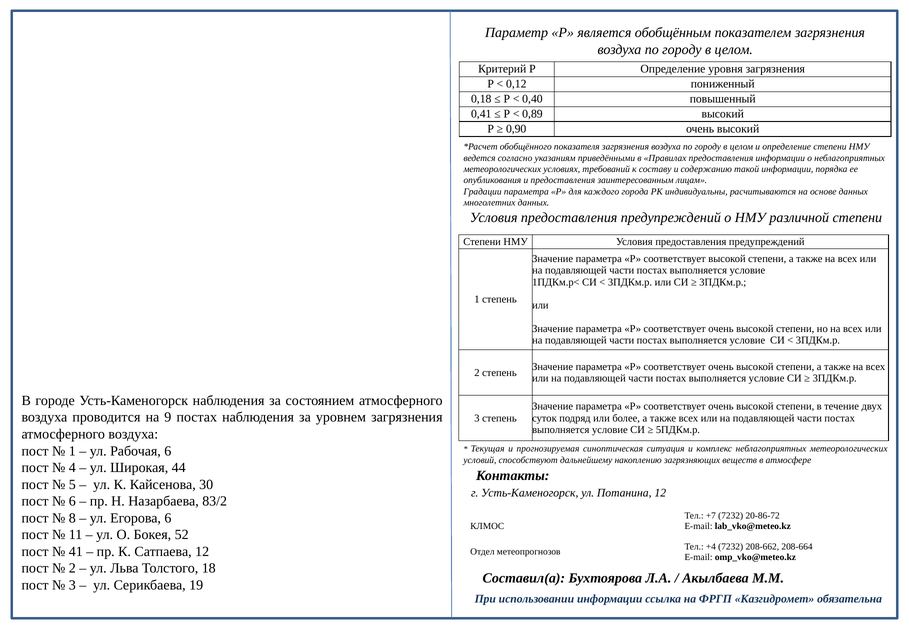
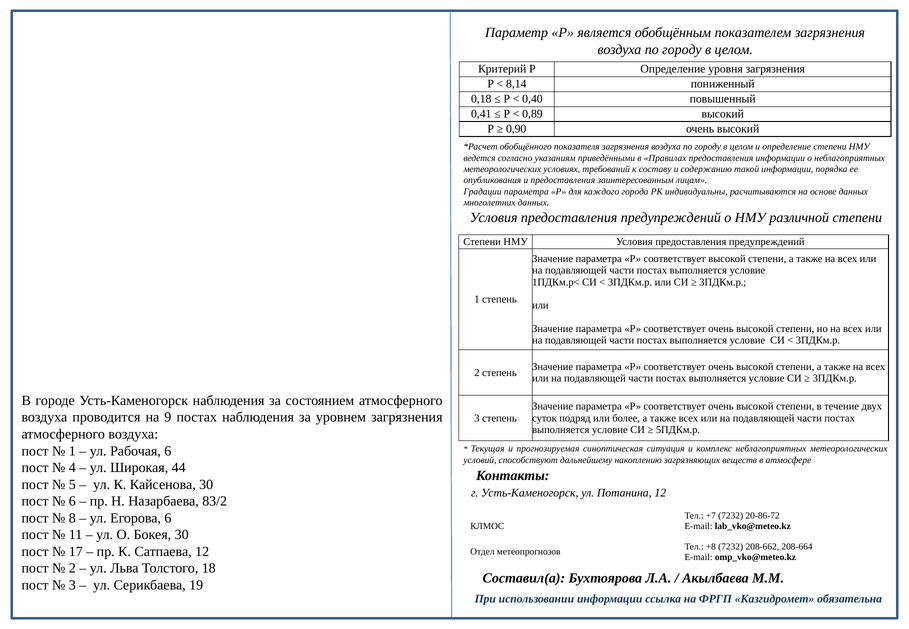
0,12: 0,12 -> 8,14
Бокея 52: 52 -> 30
+4: +4 -> +8
41: 41 -> 17
